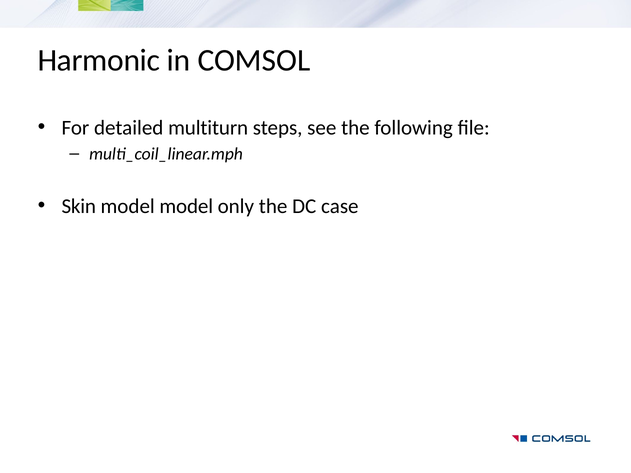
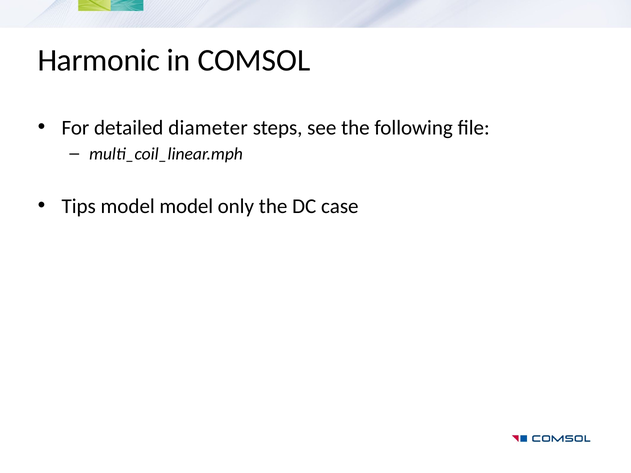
multiturn: multiturn -> diameter
Skin: Skin -> Tips
